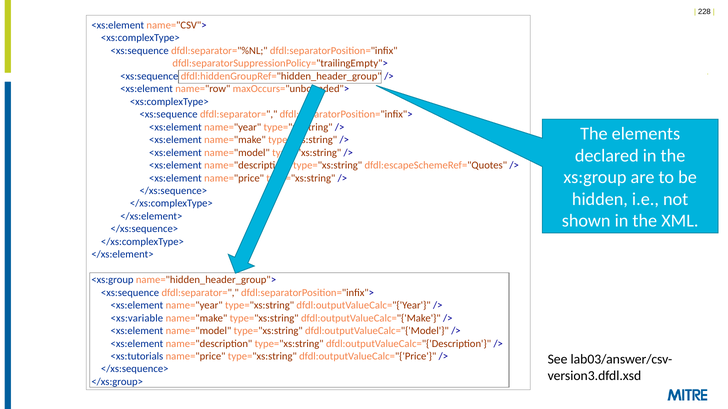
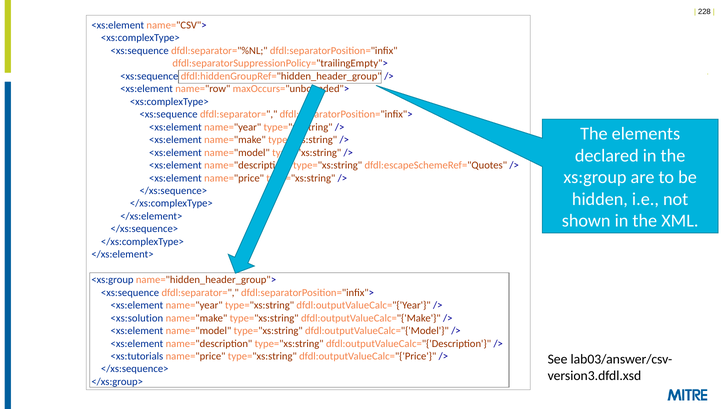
<xs:variable: <xs:variable -> <xs:solution
